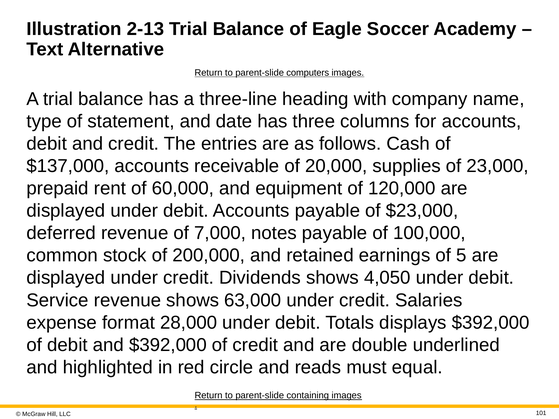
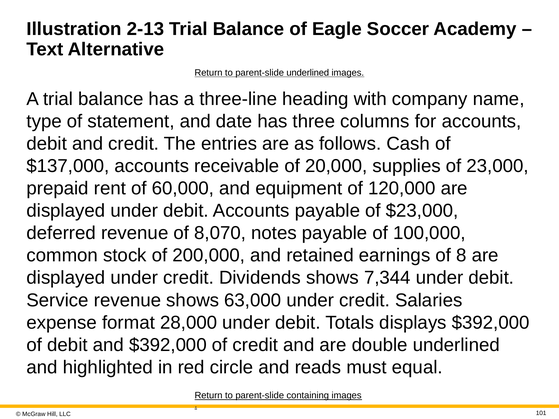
parent-slide computers: computers -> underlined
7,000: 7,000 -> 8,070
5: 5 -> 8
4,050: 4,050 -> 7,344
